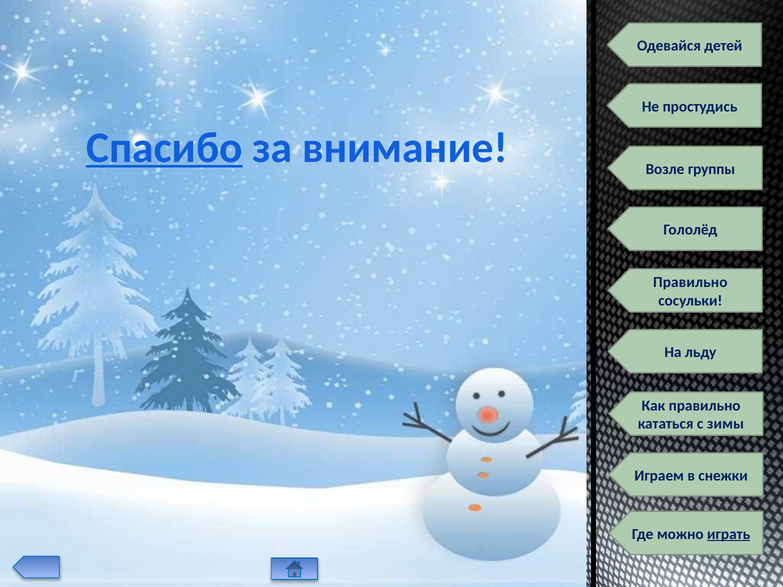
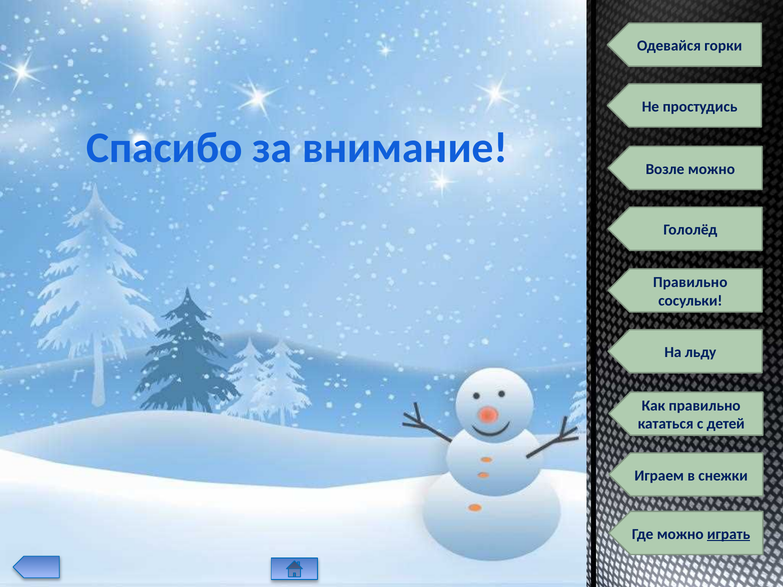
детей: детей -> горки
Спасибо underline: present -> none
Возле группы: группы -> можно
зимы: зимы -> детей
